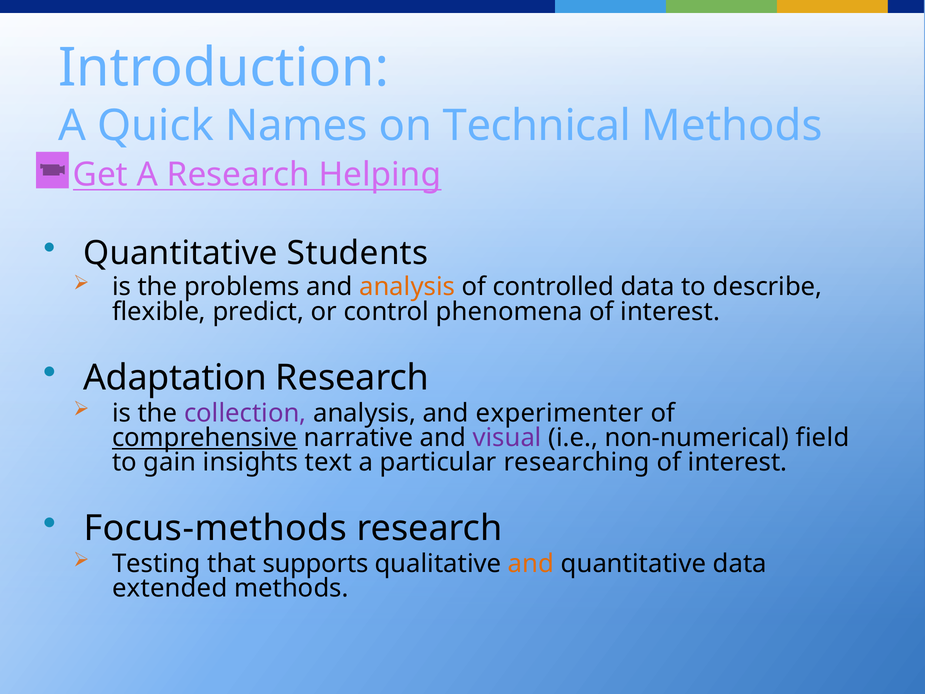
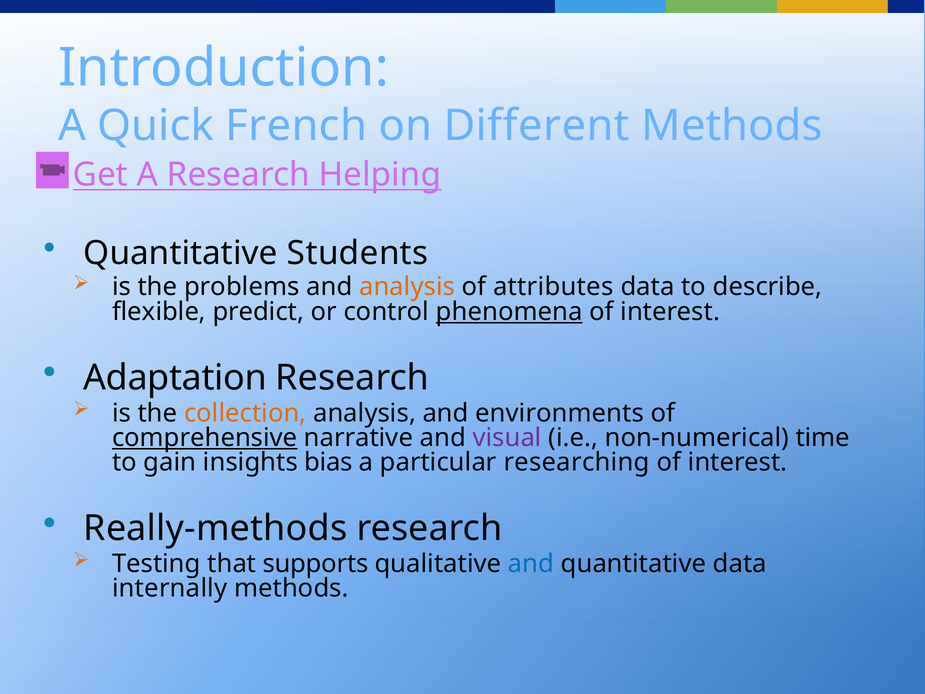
Names: Names -> French
Technical: Technical -> Different
controlled: controlled -> attributes
phenomena underline: none -> present
collection colour: purple -> orange
experimenter: experimenter -> environments
field: field -> time
text: text -> bias
Focus-methods: Focus-methods -> Really-methods
and at (531, 564) colour: orange -> blue
extended: extended -> internally
